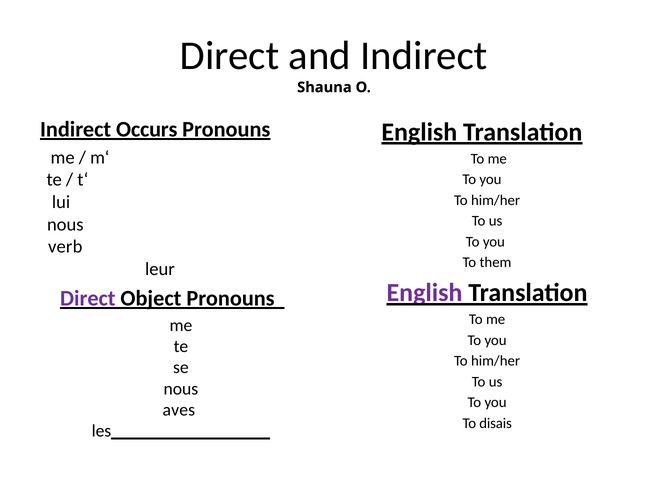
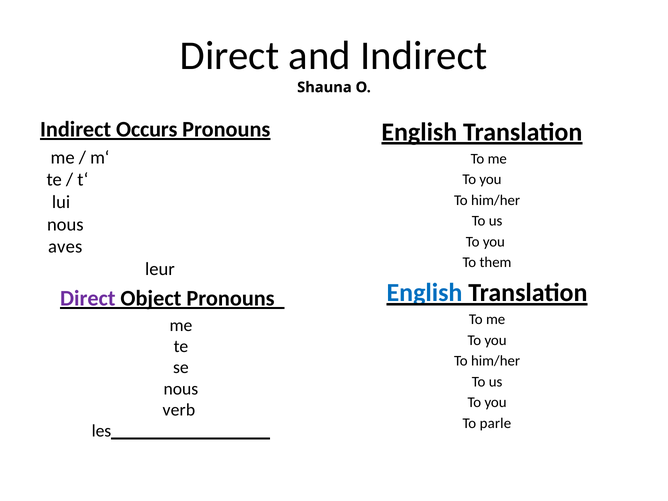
verb: verb -> aves
English at (425, 293) colour: purple -> blue
aves: aves -> verb
disais: disais -> parle
